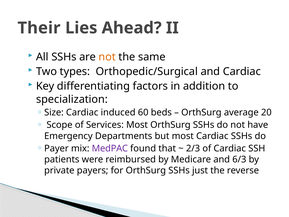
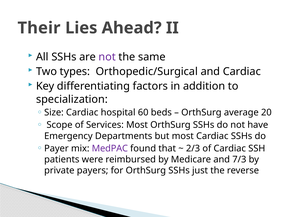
not at (107, 57) colour: orange -> purple
induced: induced -> hospital
6/3: 6/3 -> 7/3
